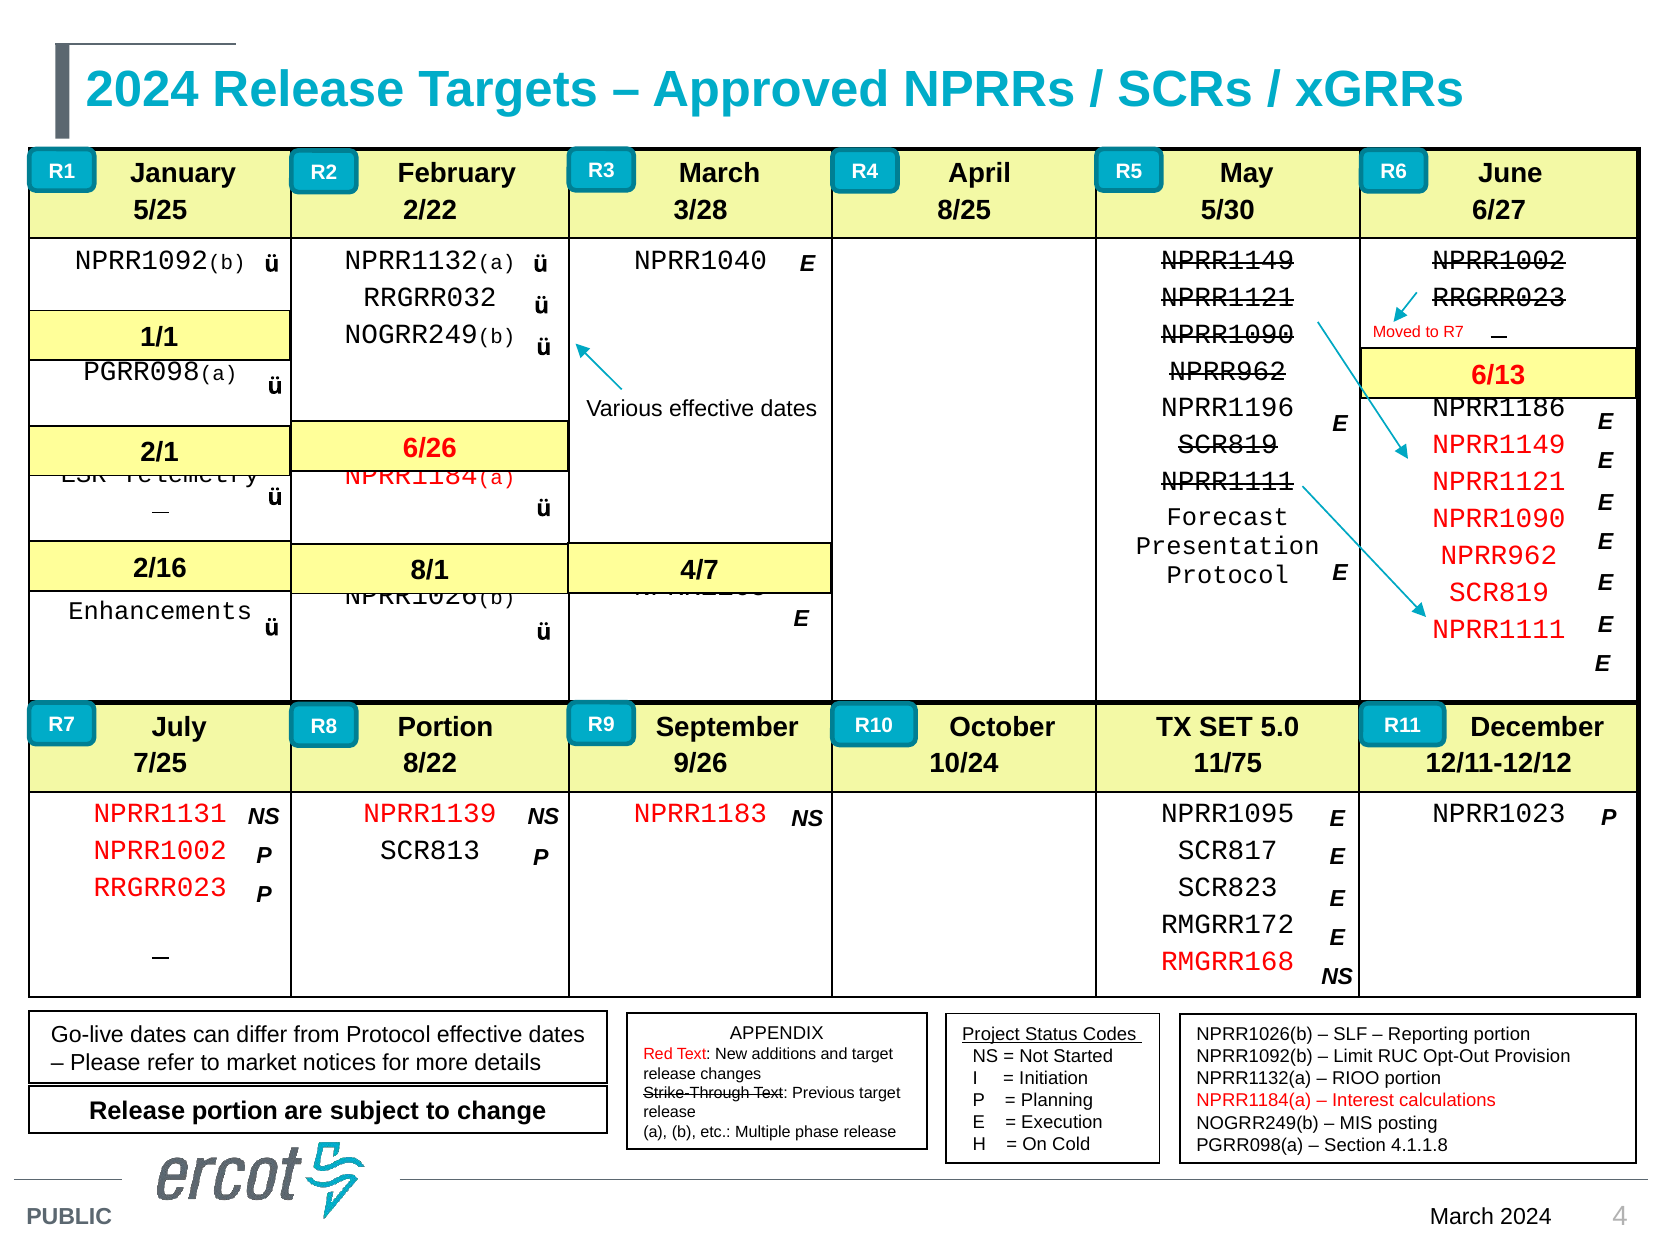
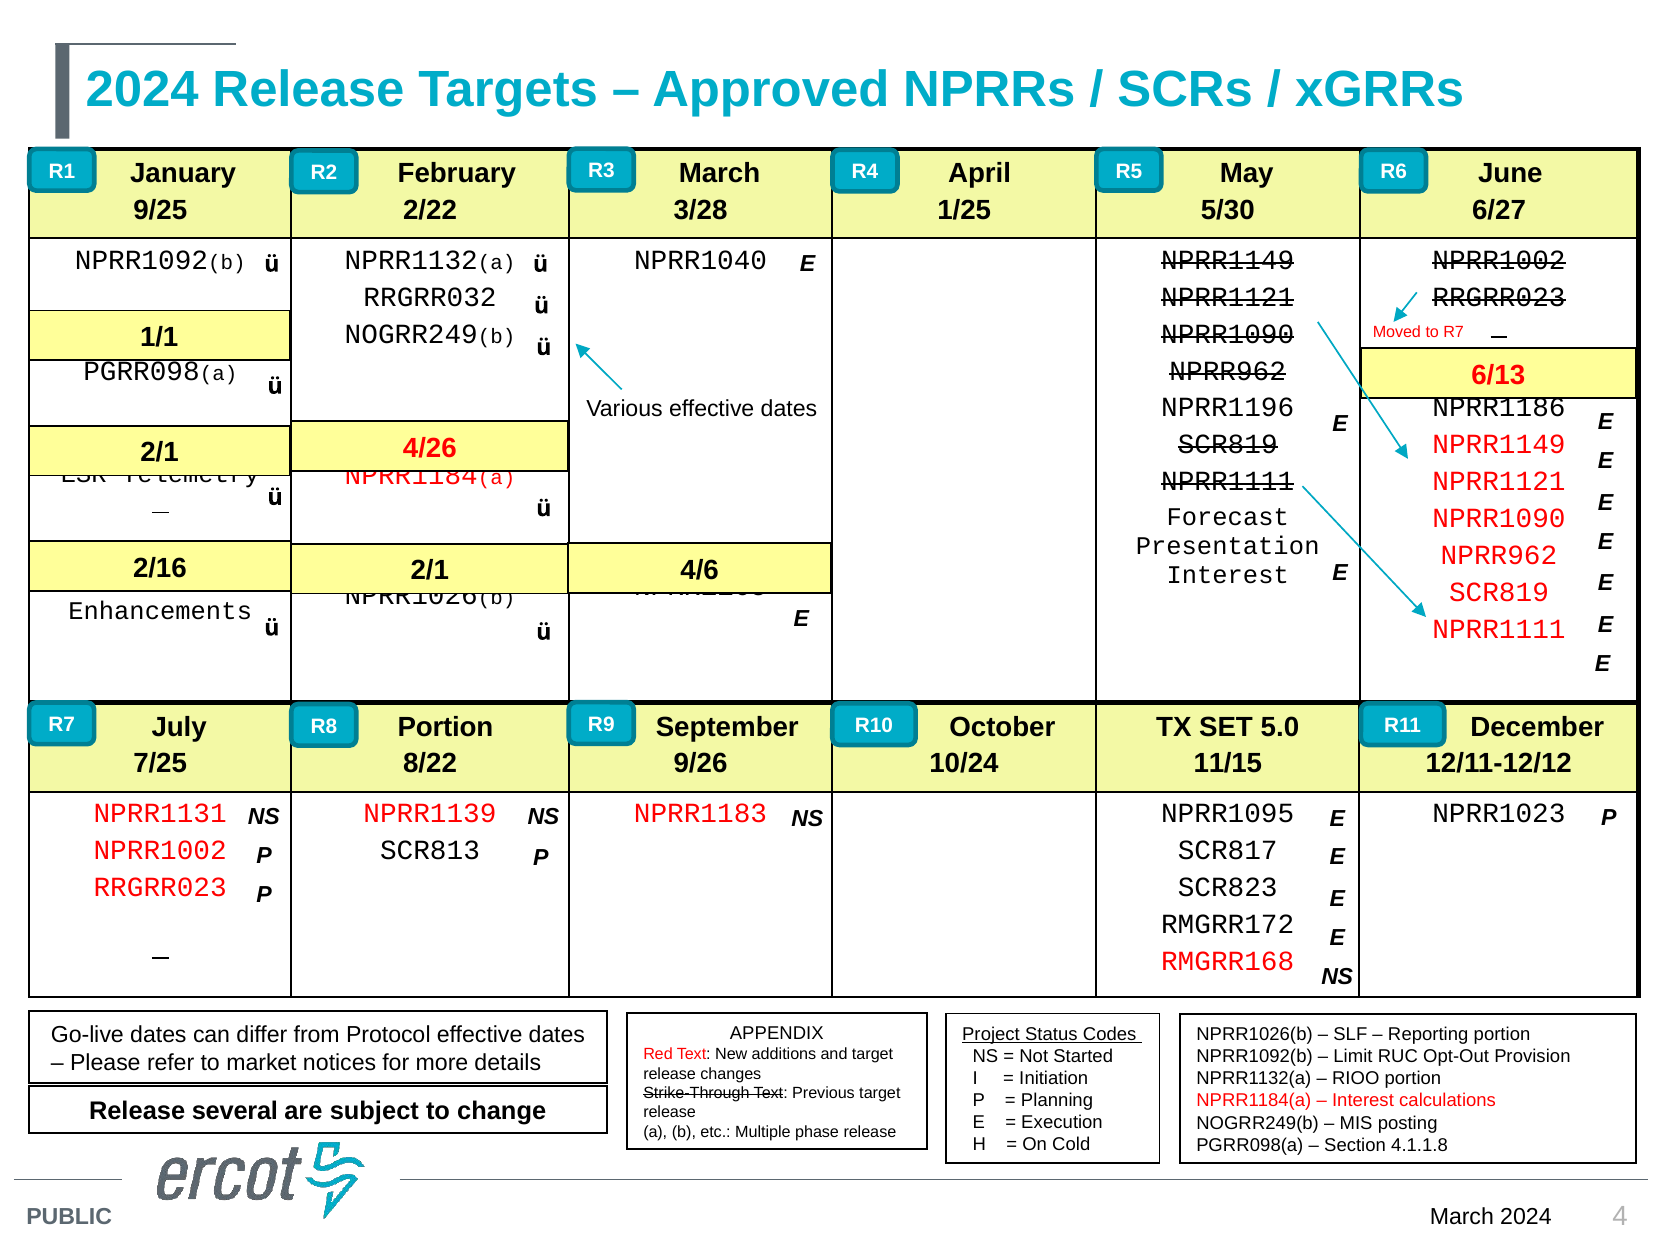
5/25: 5/25 -> 9/25
8/25: 8/25 -> 1/25
6/26: 6/26 -> 4/26
4/7: 4/7 -> 4/6
8/1 at (430, 570): 8/1 -> 2/1
Protocol at (1228, 575): Protocol -> Interest
11/75: 11/75 -> 11/15
Release portion: portion -> several
